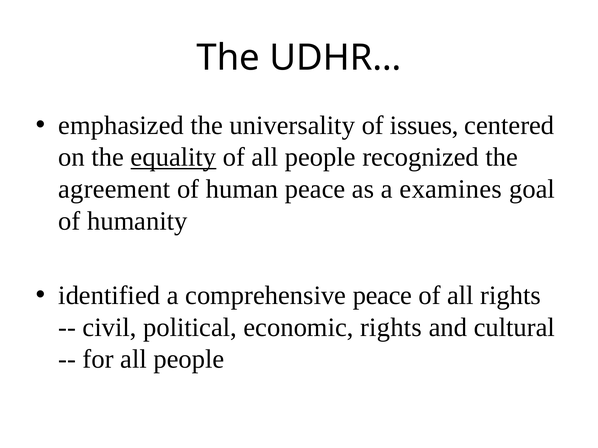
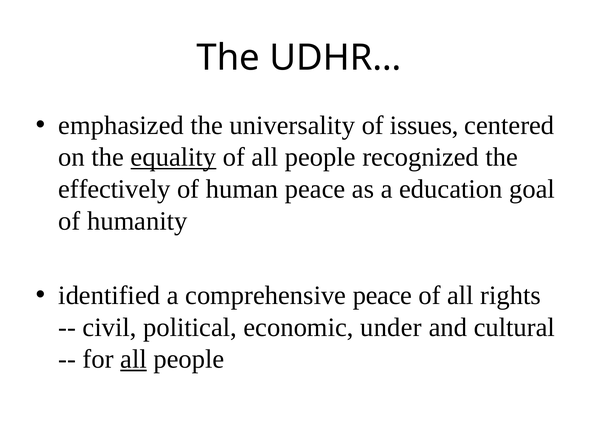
agreement: agreement -> effectively
examines: examines -> education
economic rights: rights -> under
all at (133, 360) underline: none -> present
